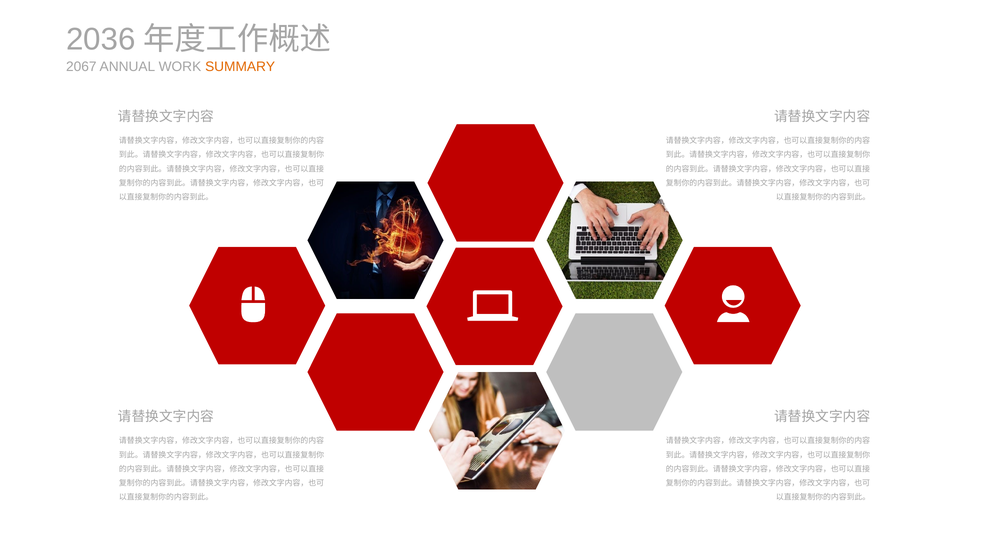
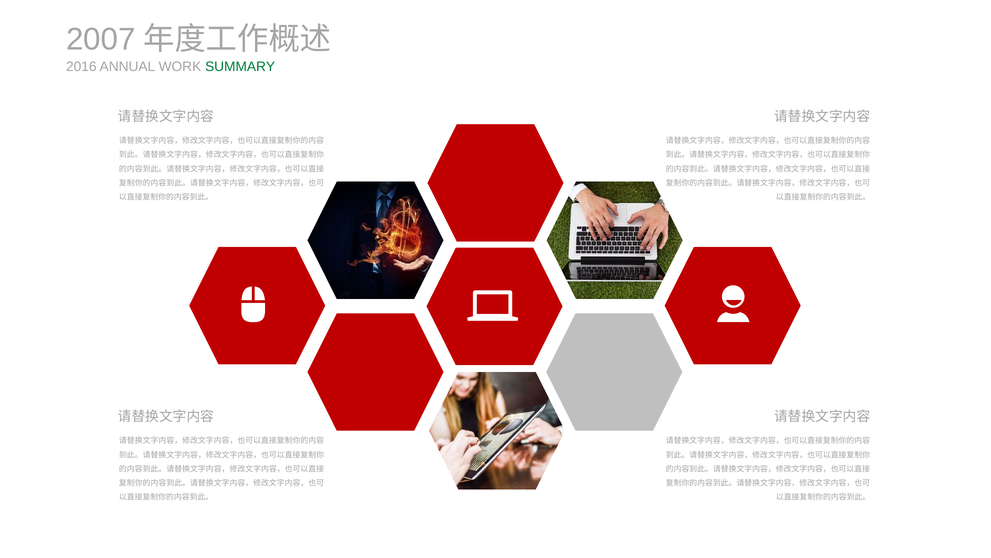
2036: 2036 -> 2007
2067: 2067 -> 2016
SUMMARY colour: orange -> green
